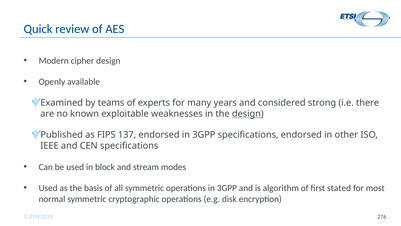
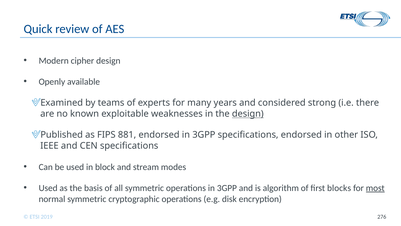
137: 137 -> 881
stated: stated -> blocks
most underline: none -> present
